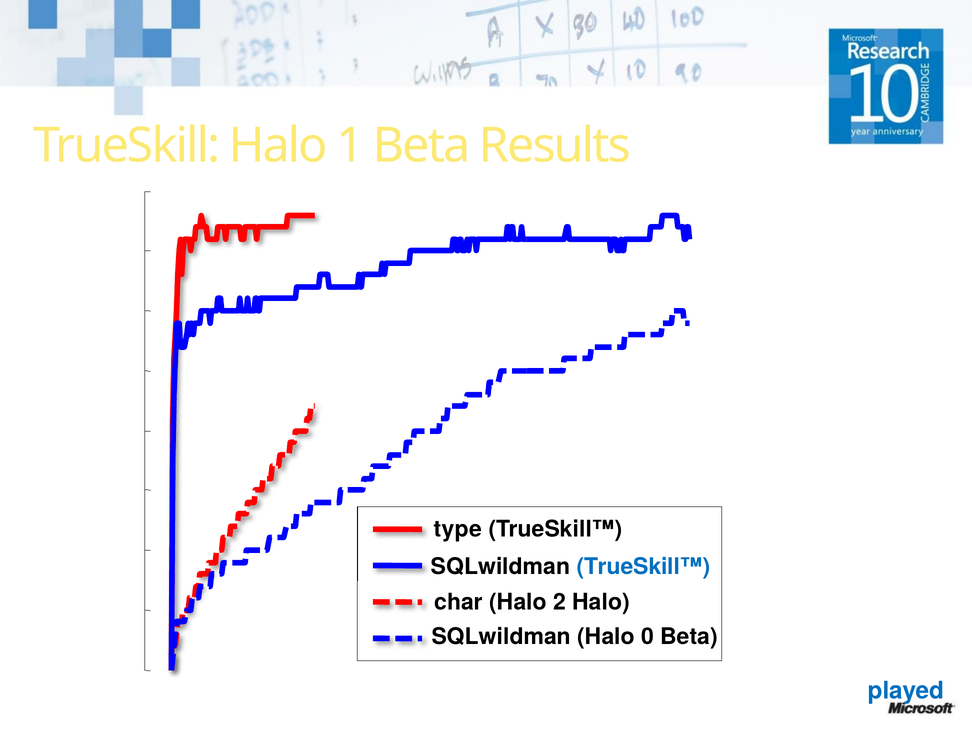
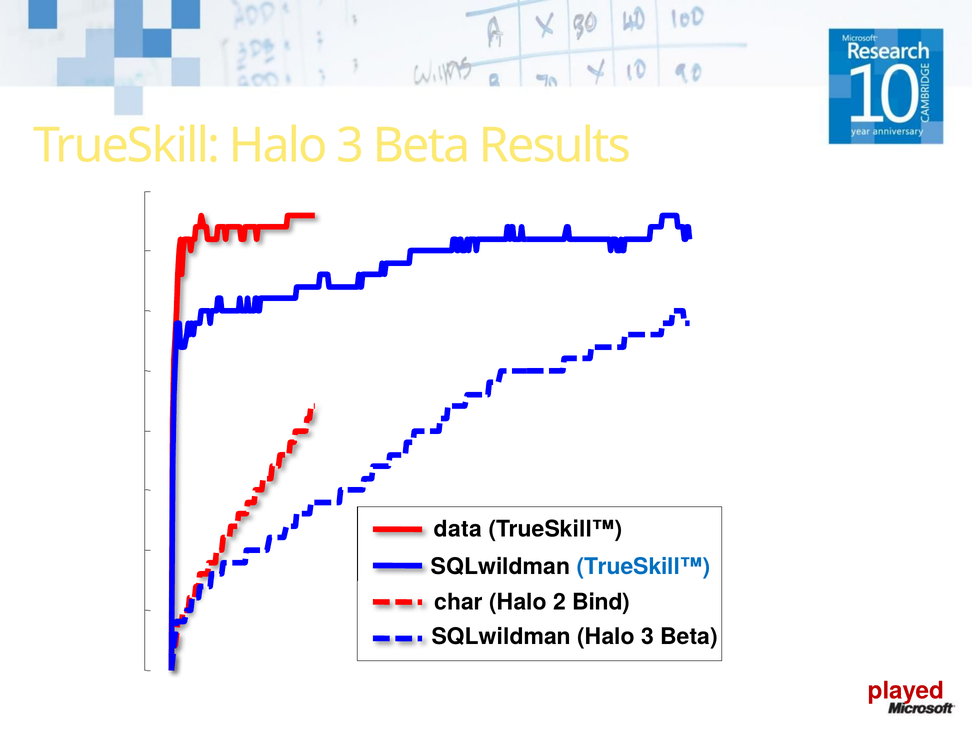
TrueSkill Halo 1: 1 -> 3
type: type -> data
2 Halo: Halo -> Bind
SQLwildman Halo 0: 0 -> 3
played colour: blue -> red
